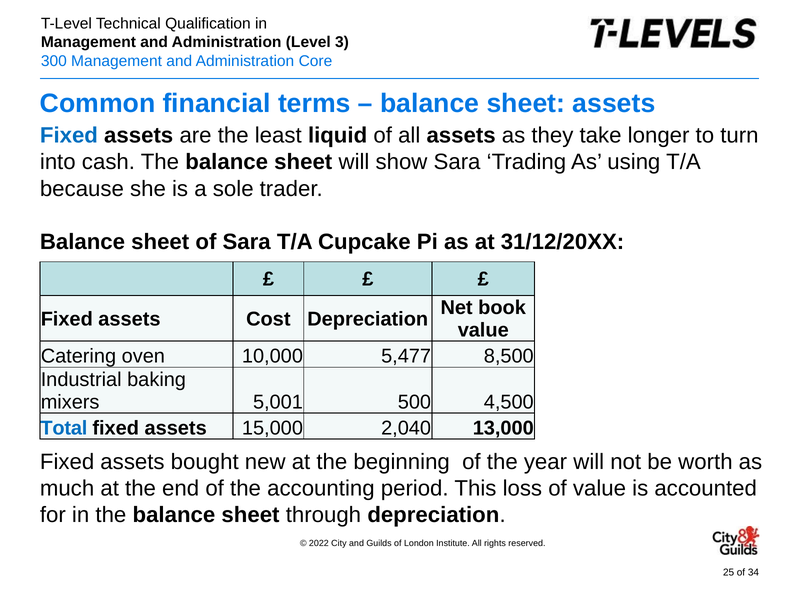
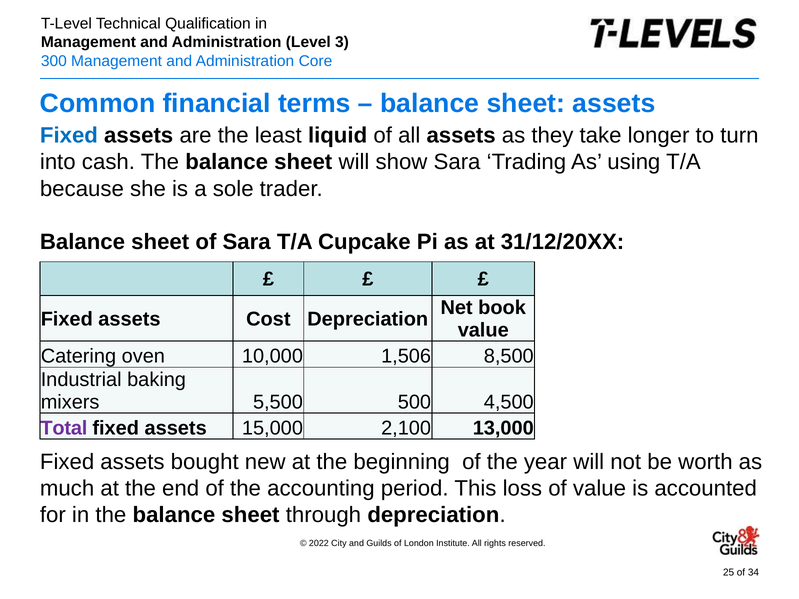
5,477: 5,477 -> 1,506
5,001: 5,001 -> 5,500
Total colour: blue -> purple
2,040: 2,040 -> 2,100
